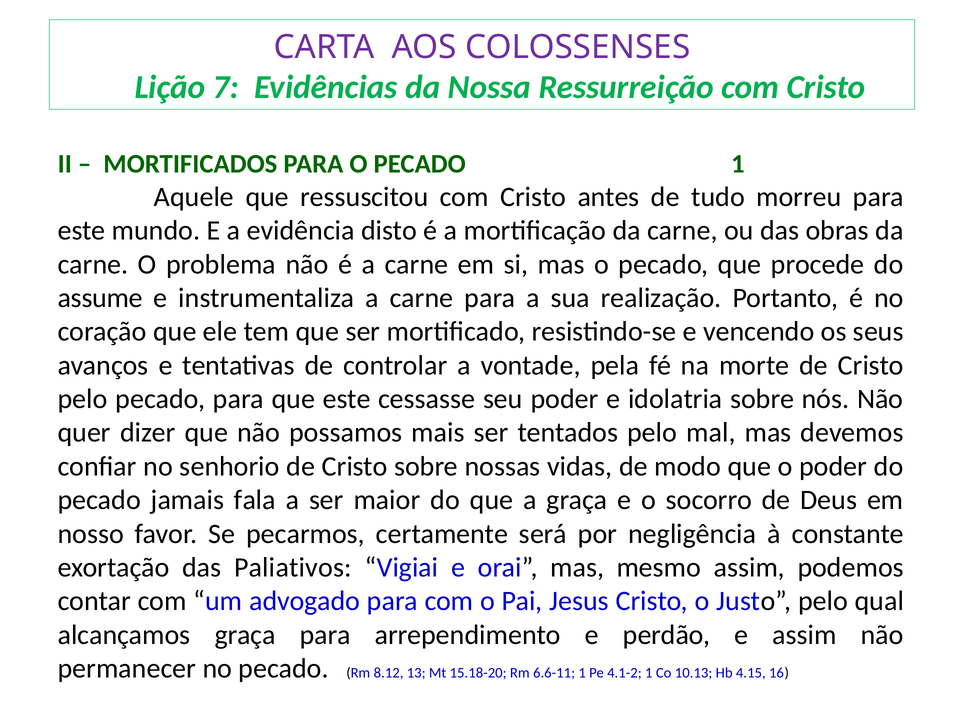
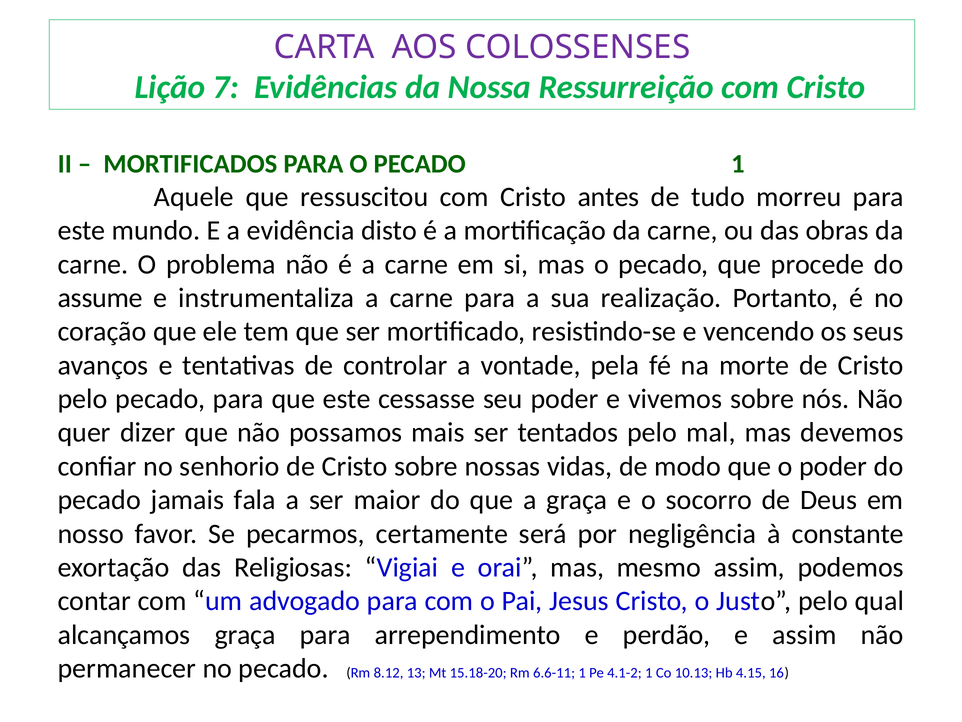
idolatria: idolatria -> vivemos
Paliativos: Paliativos -> Religiosas
